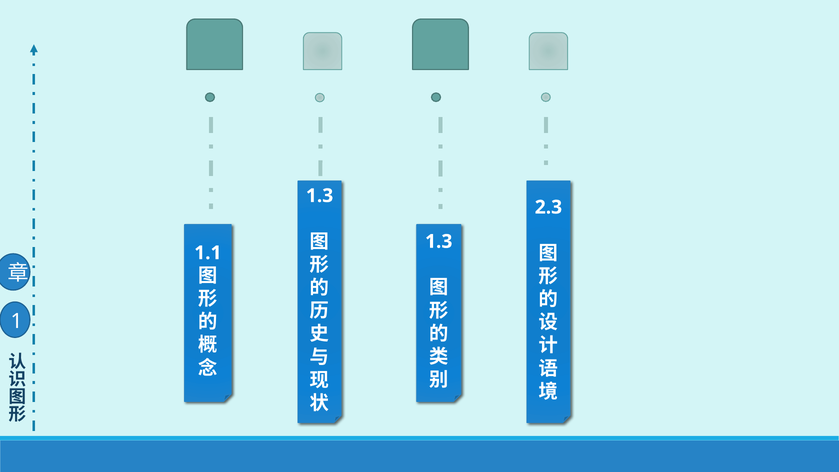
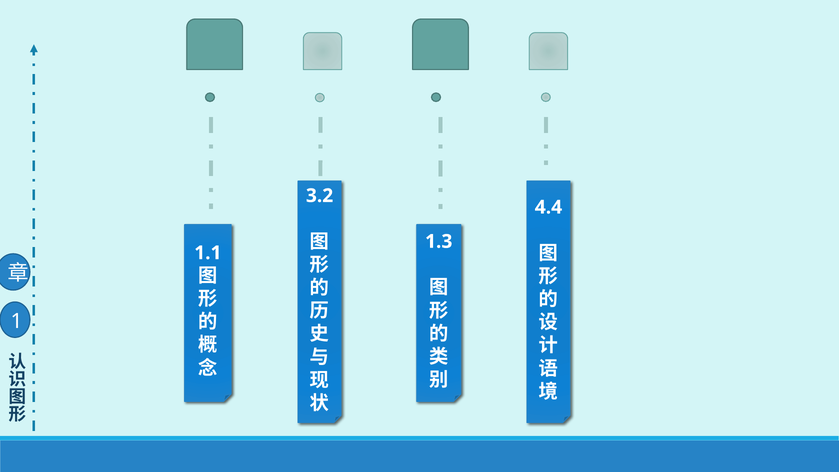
1.3 at (320, 196): 1.3 -> 3.2
2.3: 2.3 -> 4.4
